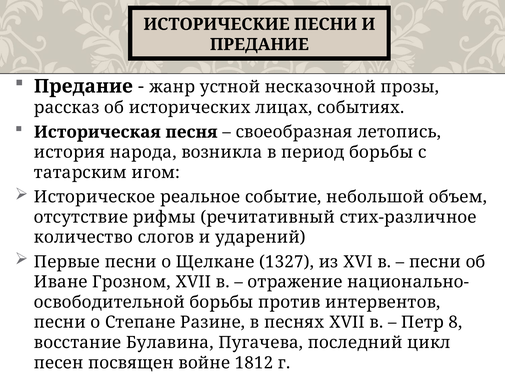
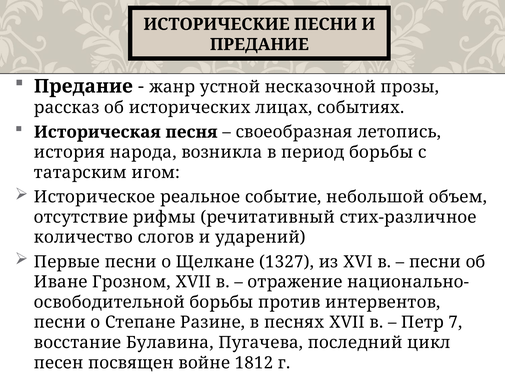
8: 8 -> 7
